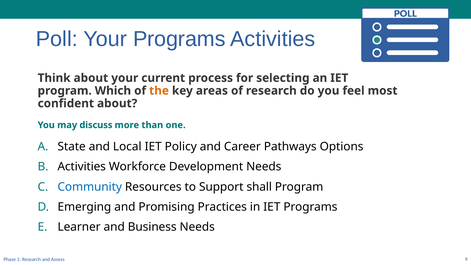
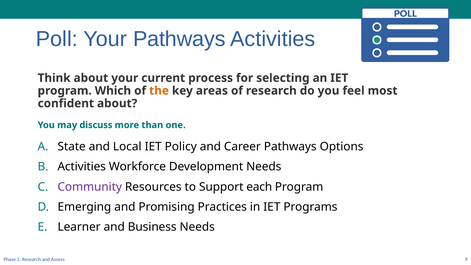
Your Programs: Programs -> Pathways
Community colour: blue -> purple
shall: shall -> each
